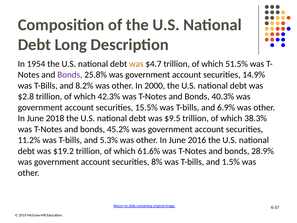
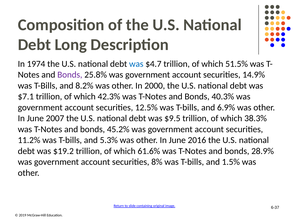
1954: 1954 -> 1974
was at (136, 64) colour: orange -> blue
$2.8: $2.8 -> $7.1
15.5%: 15.5% -> 12.5%
2018: 2018 -> 2007
